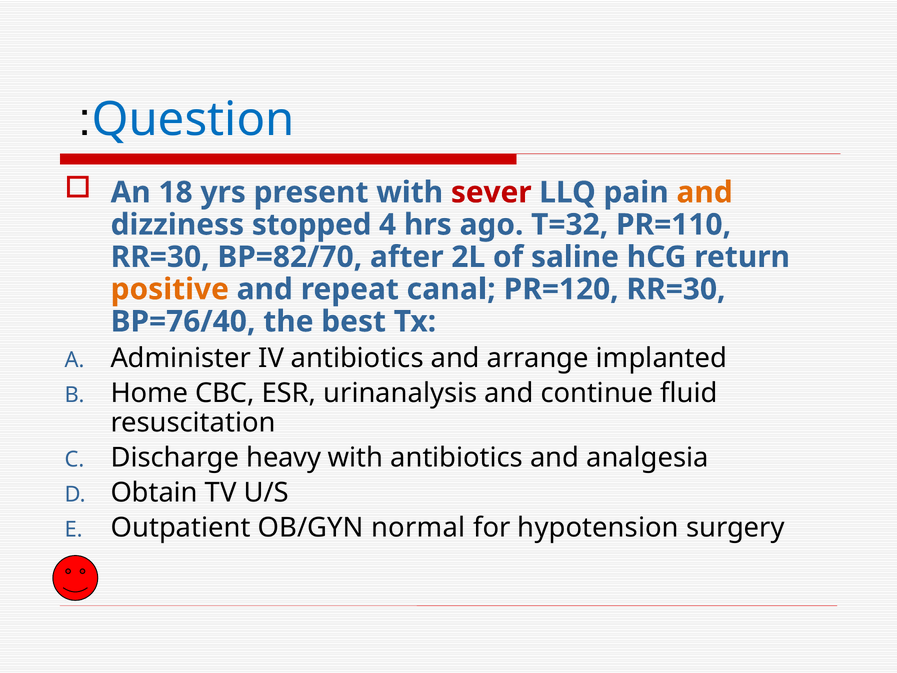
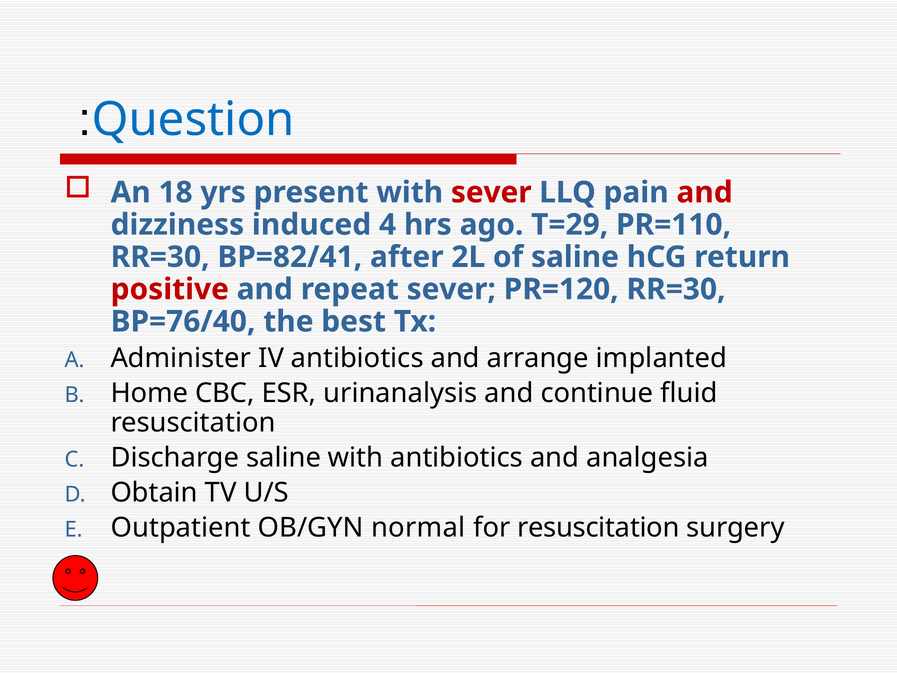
and at (705, 192) colour: orange -> red
stopped: stopped -> induced
T=32: T=32 -> T=29
BP=82/70: BP=82/70 -> BP=82/41
positive colour: orange -> red
repeat canal: canal -> sever
Discharge heavy: heavy -> saline
for hypotension: hypotension -> resuscitation
